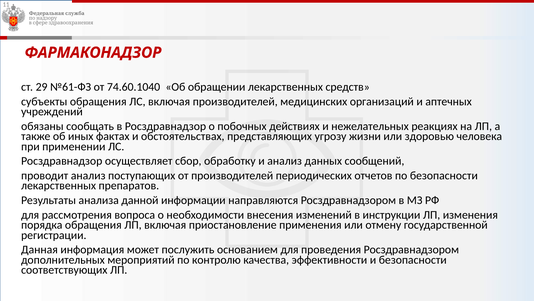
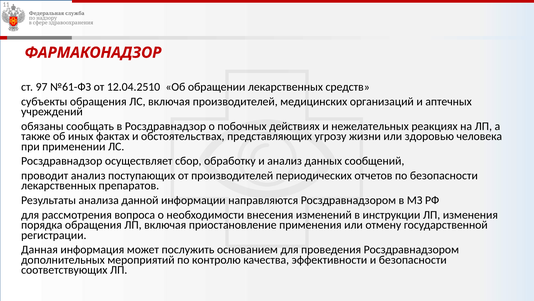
29: 29 -> 97
74.60.1040: 74.60.1040 -> 12.04.2510
